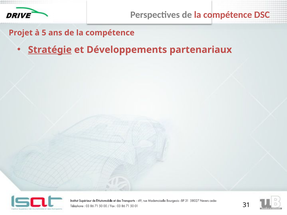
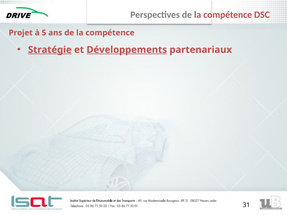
Développements underline: none -> present
